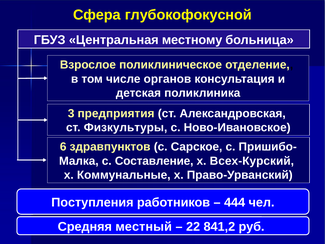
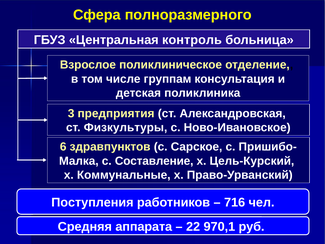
глубокофокусной: глубокофокусной -> полноразмерного
местному: местному -> контроль
органов: органов -> группам
Всех-Курский: Всех-Курский -> Цель-Курский
444: 444 -> 716
местный: местный -> аппарата
841,2: 841,2 -> 970,1
